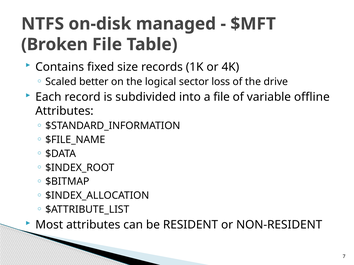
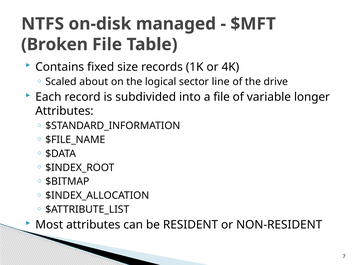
better: better -> about
loss: loss -> line
offline: offline -> longer
